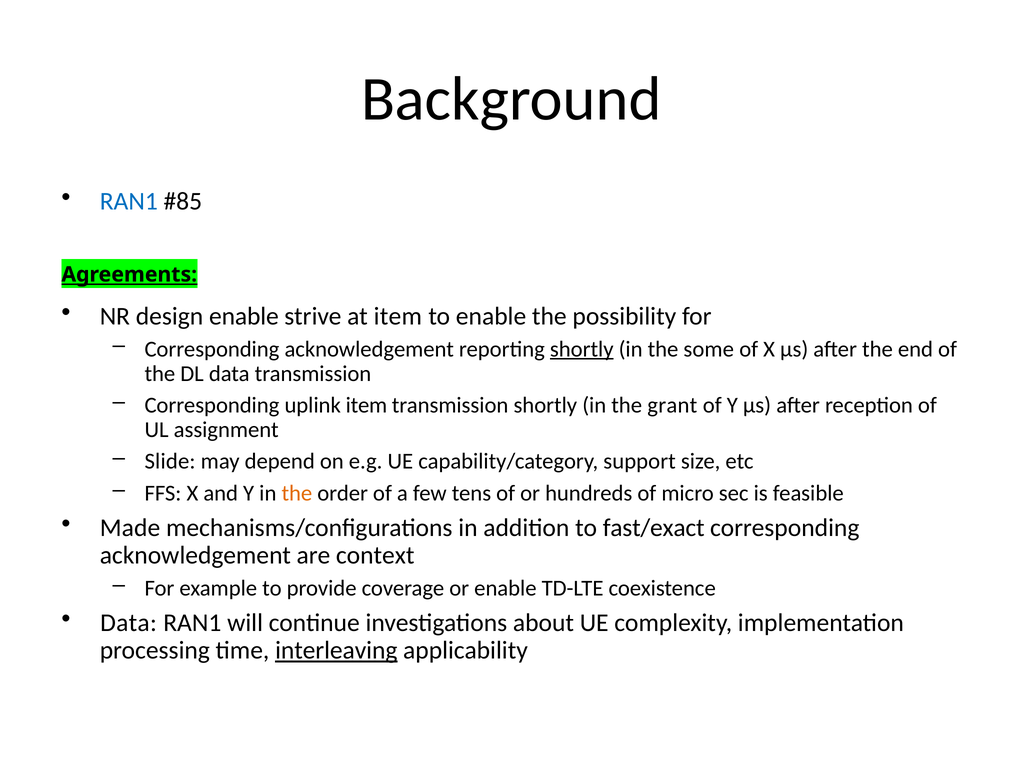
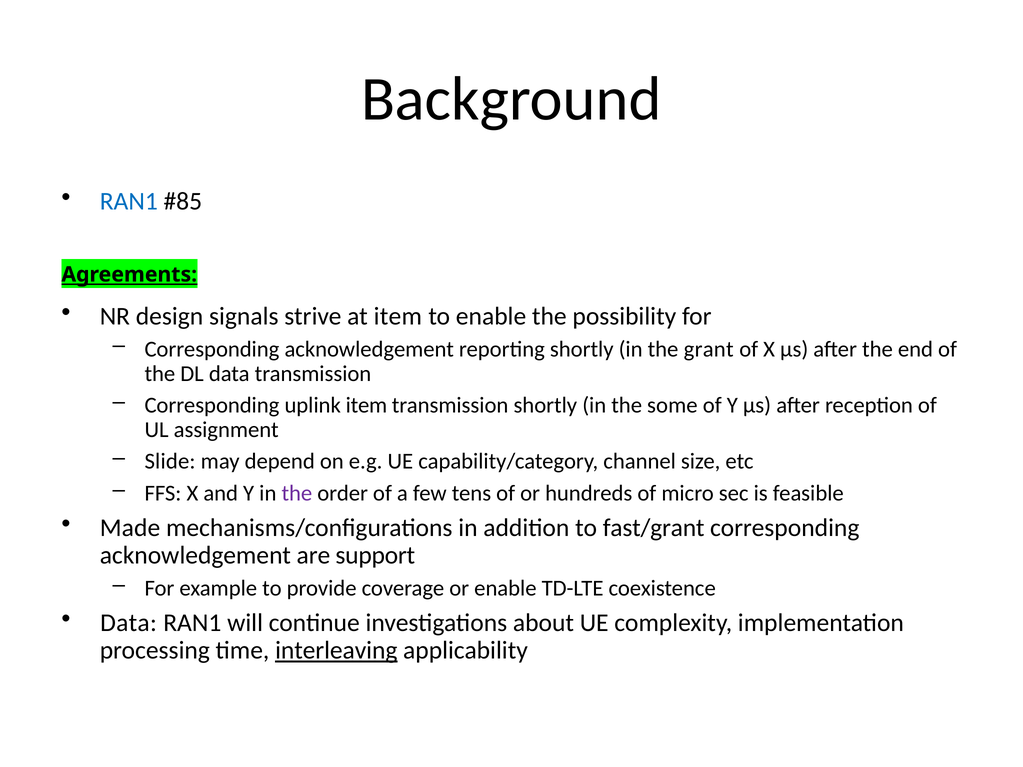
design enable: enable -> signals
shortly at (582, 349) underline: present -> none
some: some -> grant
grant: grant -> some
support: support -> channel
the at (297, 493) colour: orange -> purple
fast/exact: fast/exact -> fast/grant
context: context -> support
